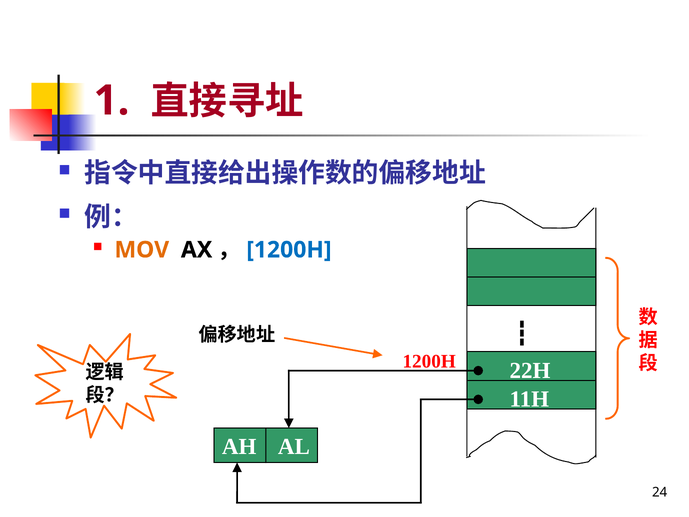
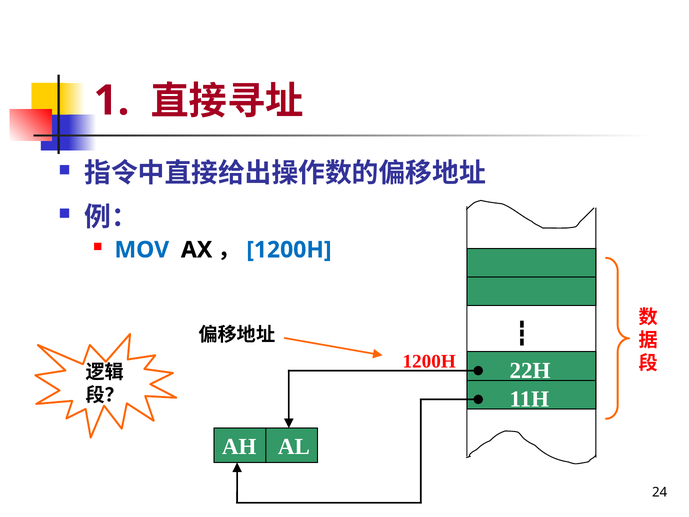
MOV colour: orange -> blue
